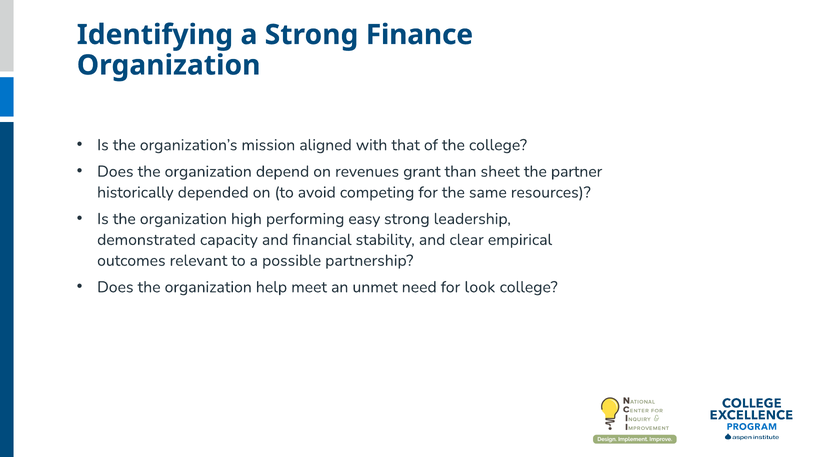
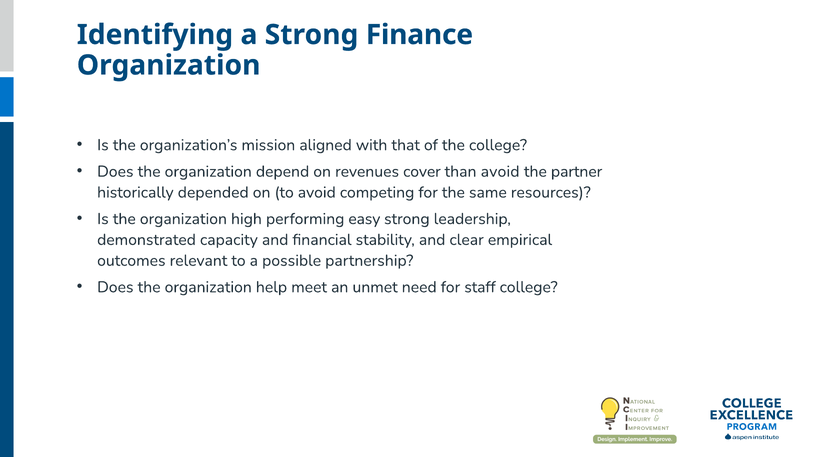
grant: grant -> cover
than sheet: sheet -> avoid
look: look -> staff
